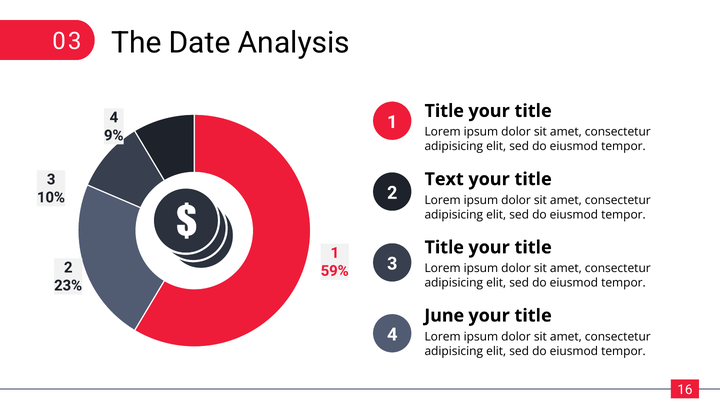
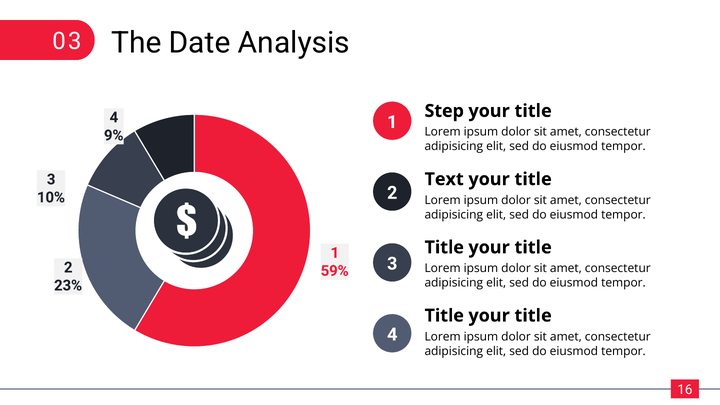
Title at (444, 111): Title -> Step
June at (444, 316): June -> Title
